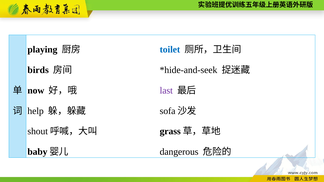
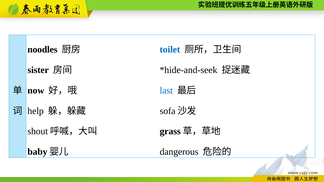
playing: playing -> noodles
birds: birds -> sister
last colour: purple -> blue
